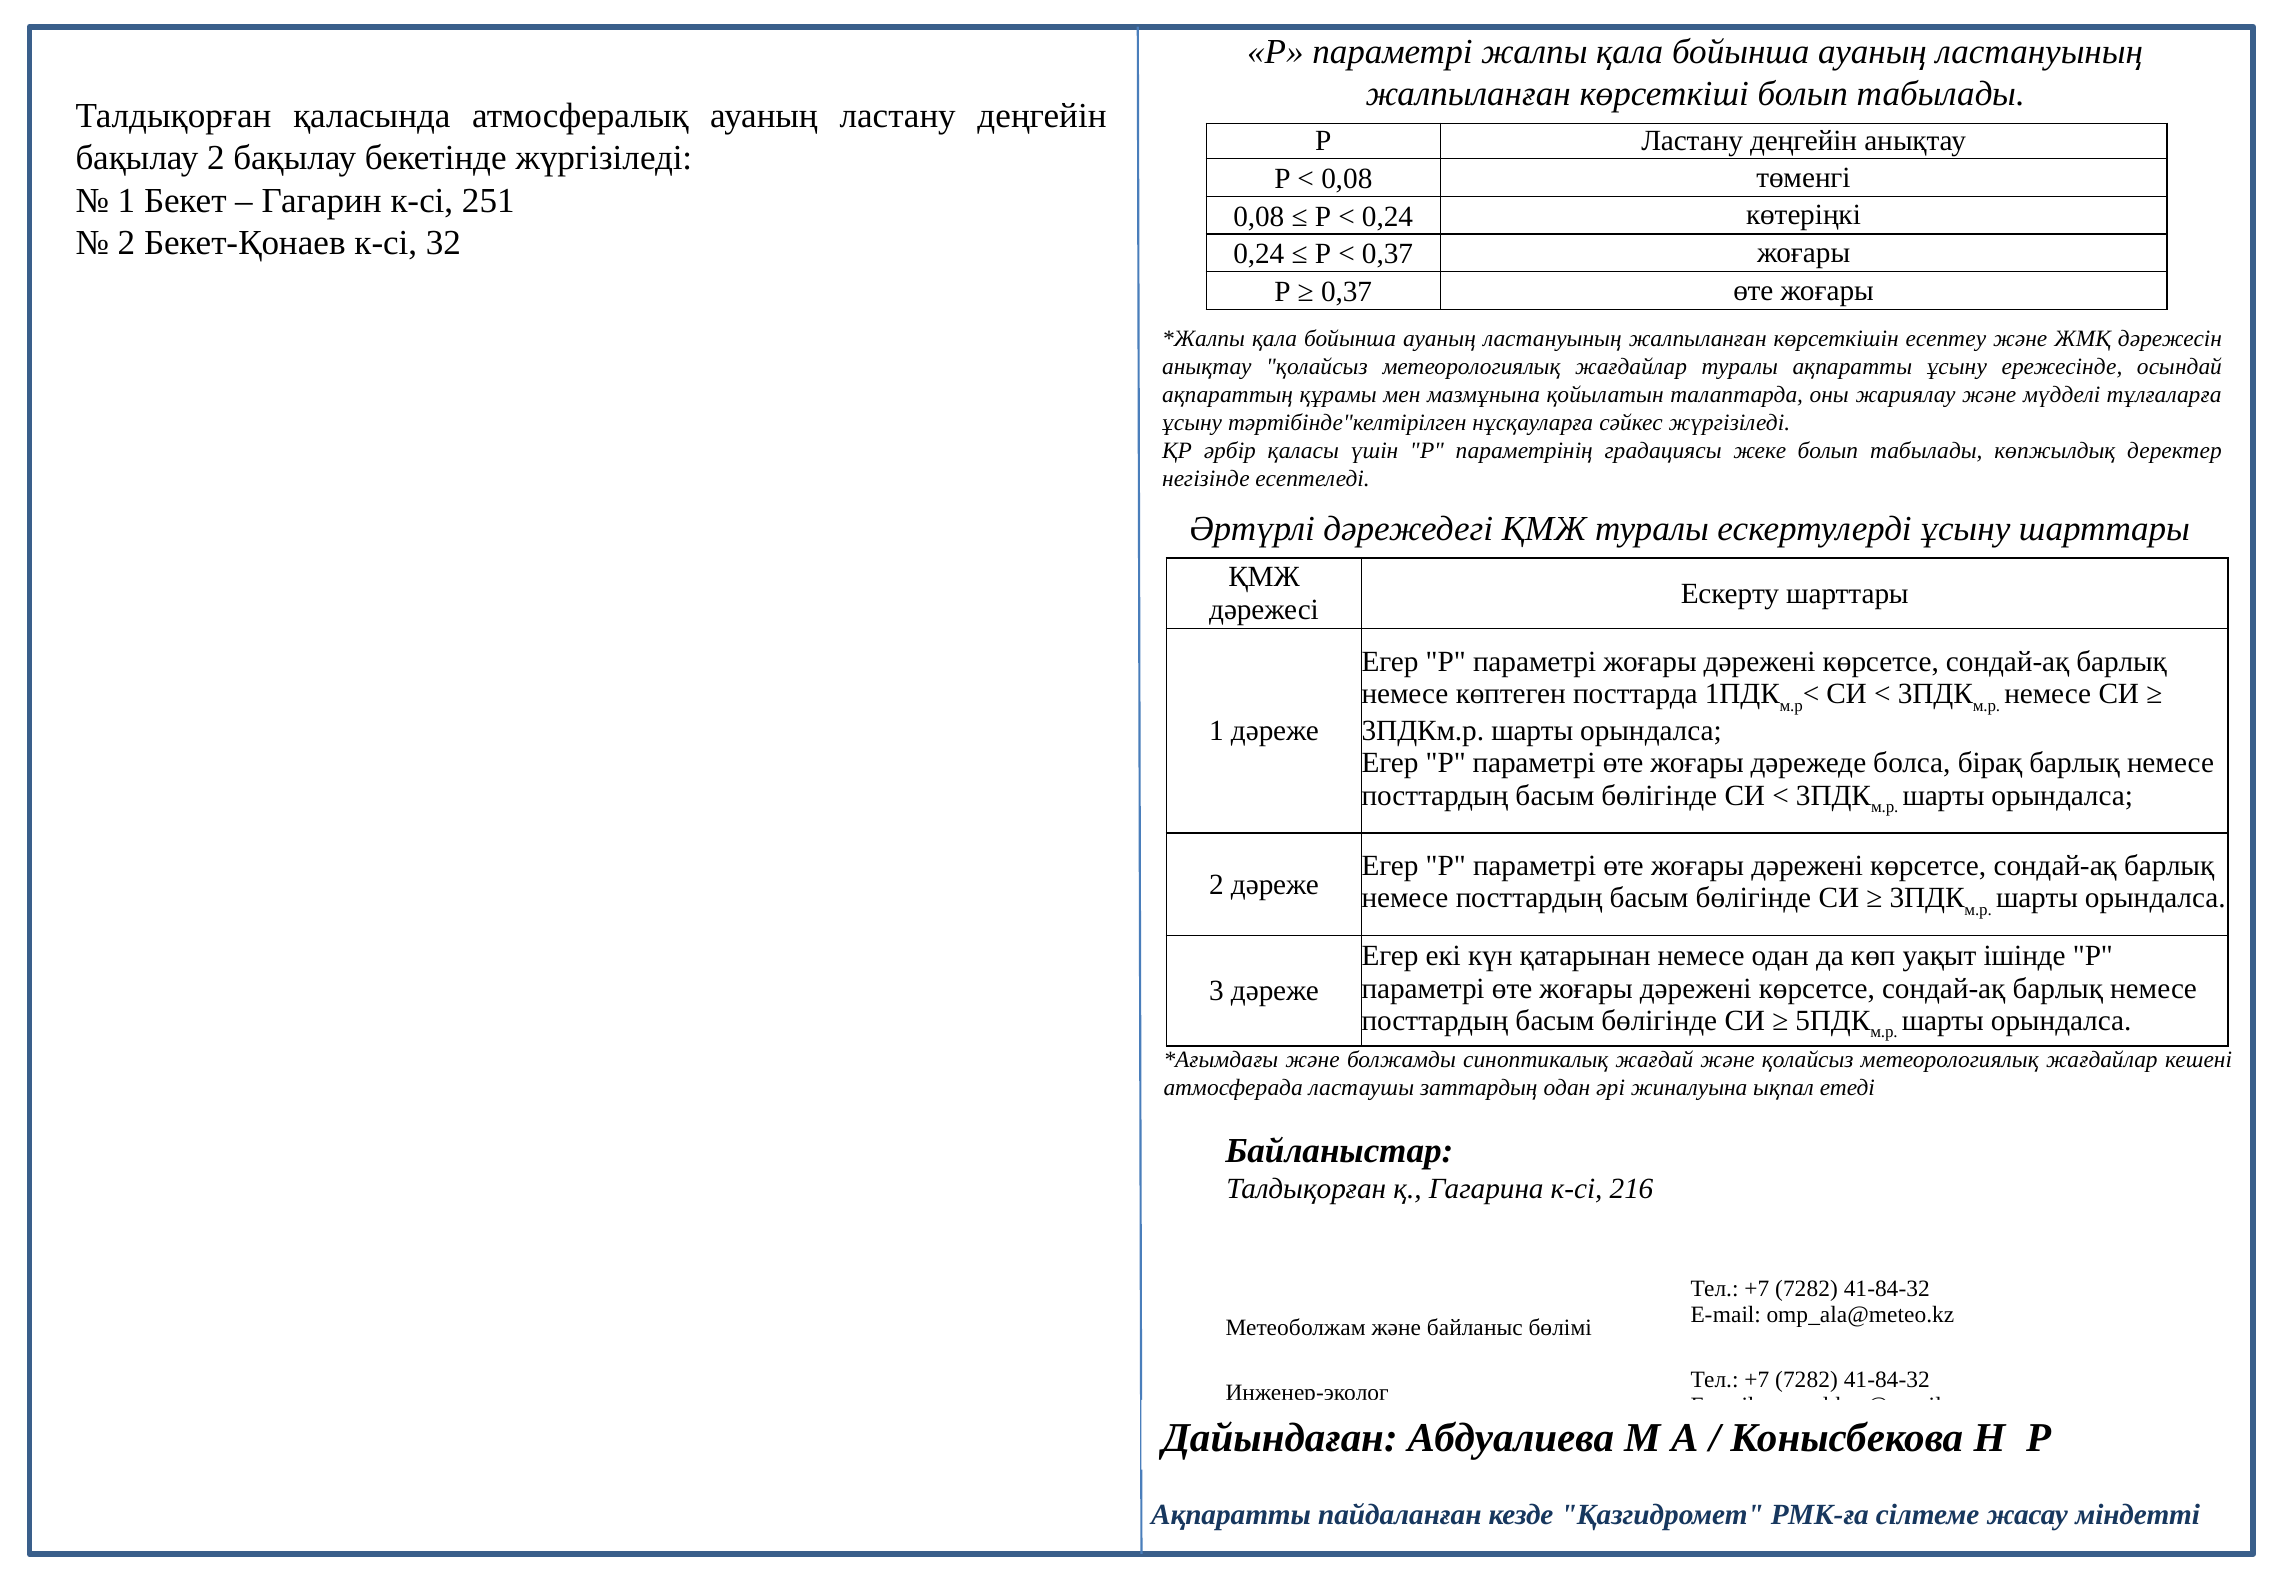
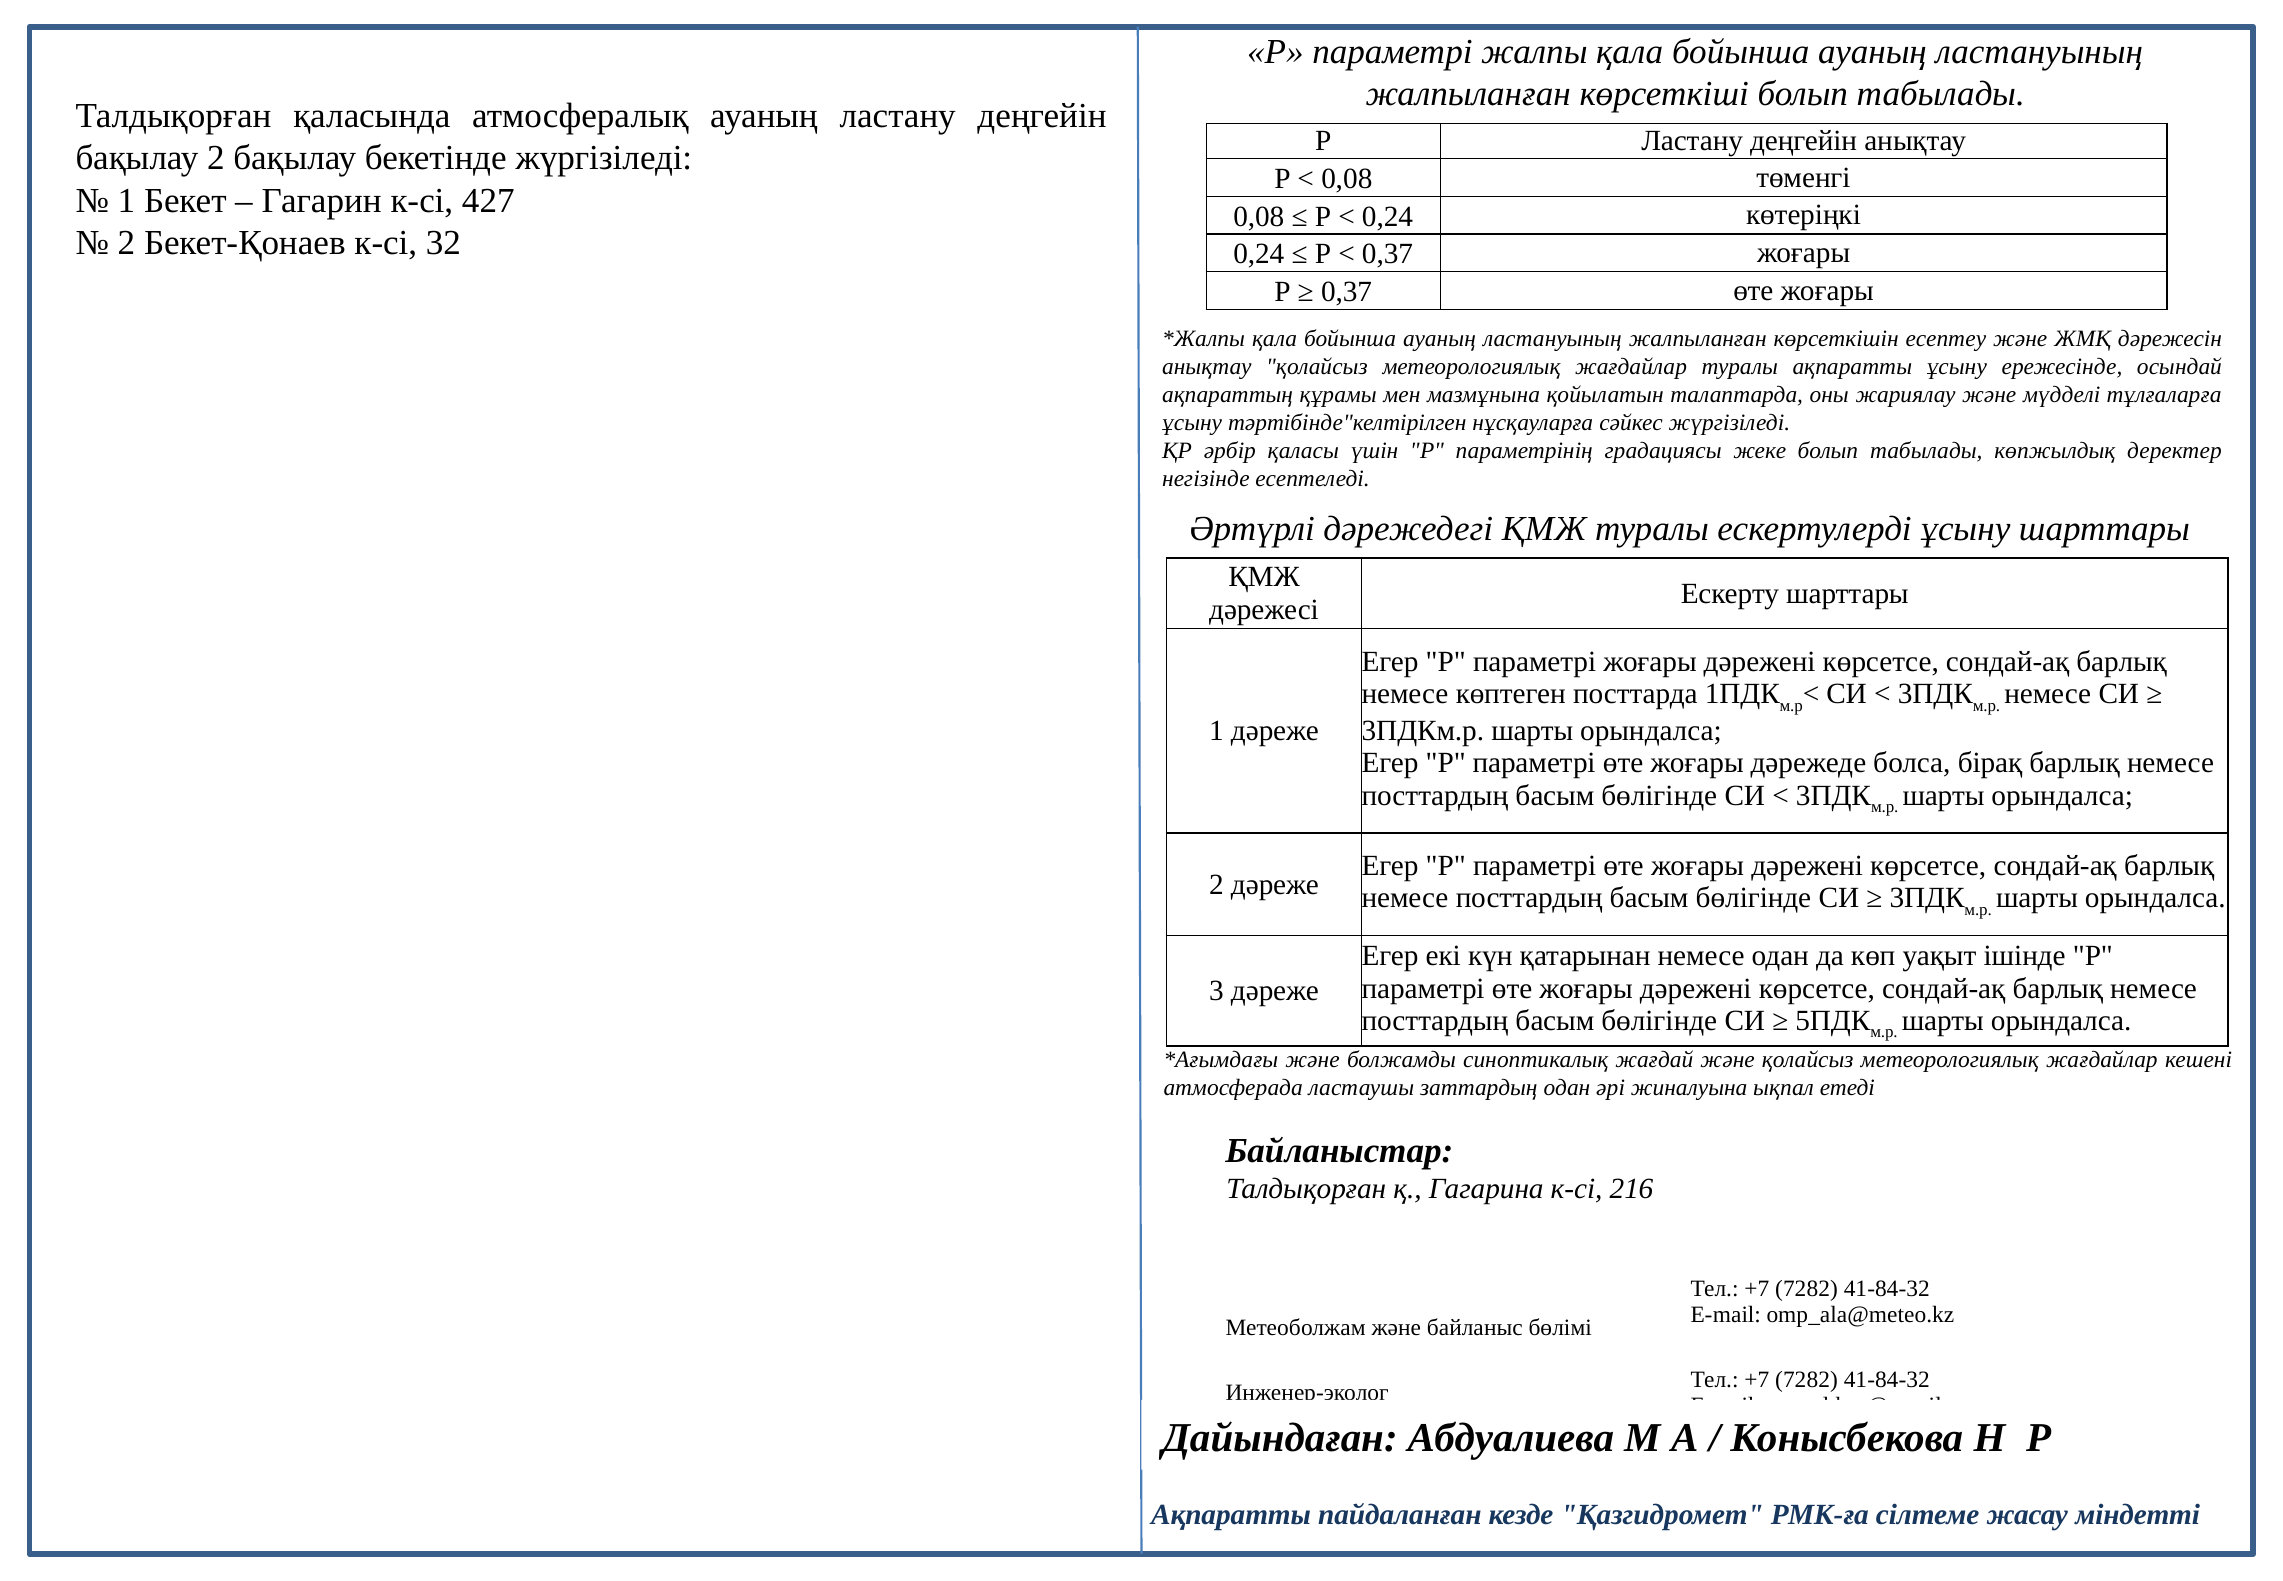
251: 251 -> 427
